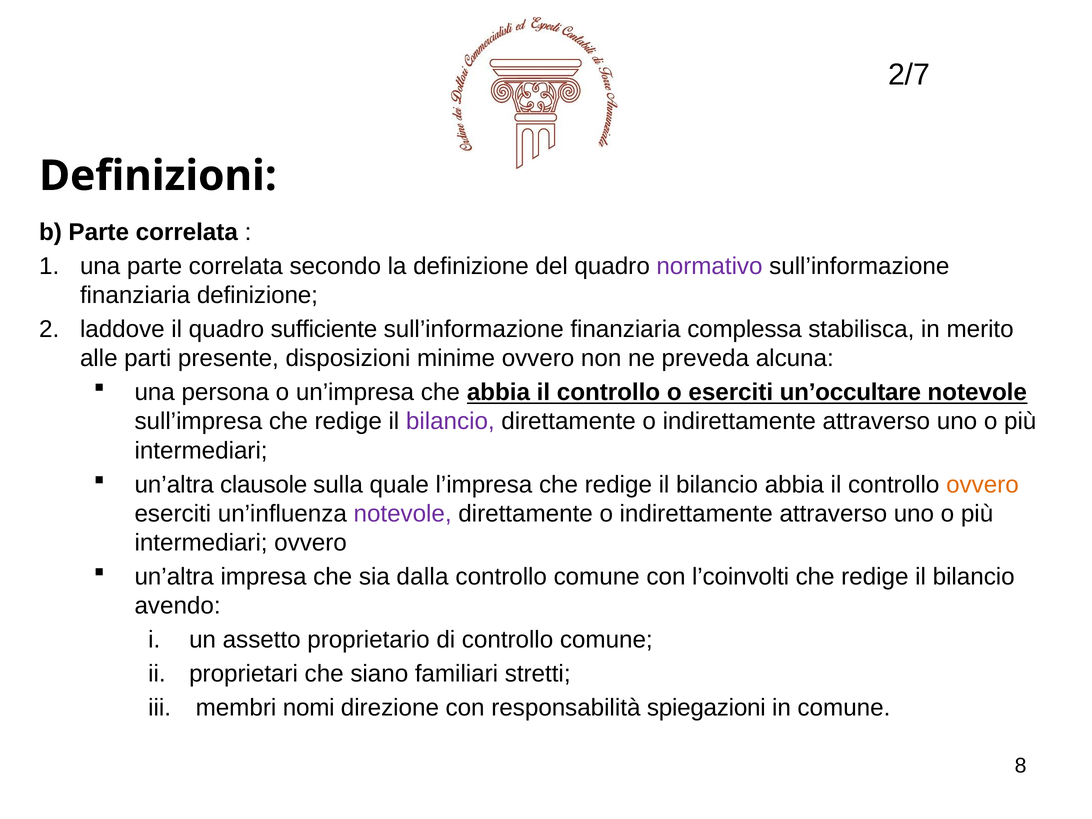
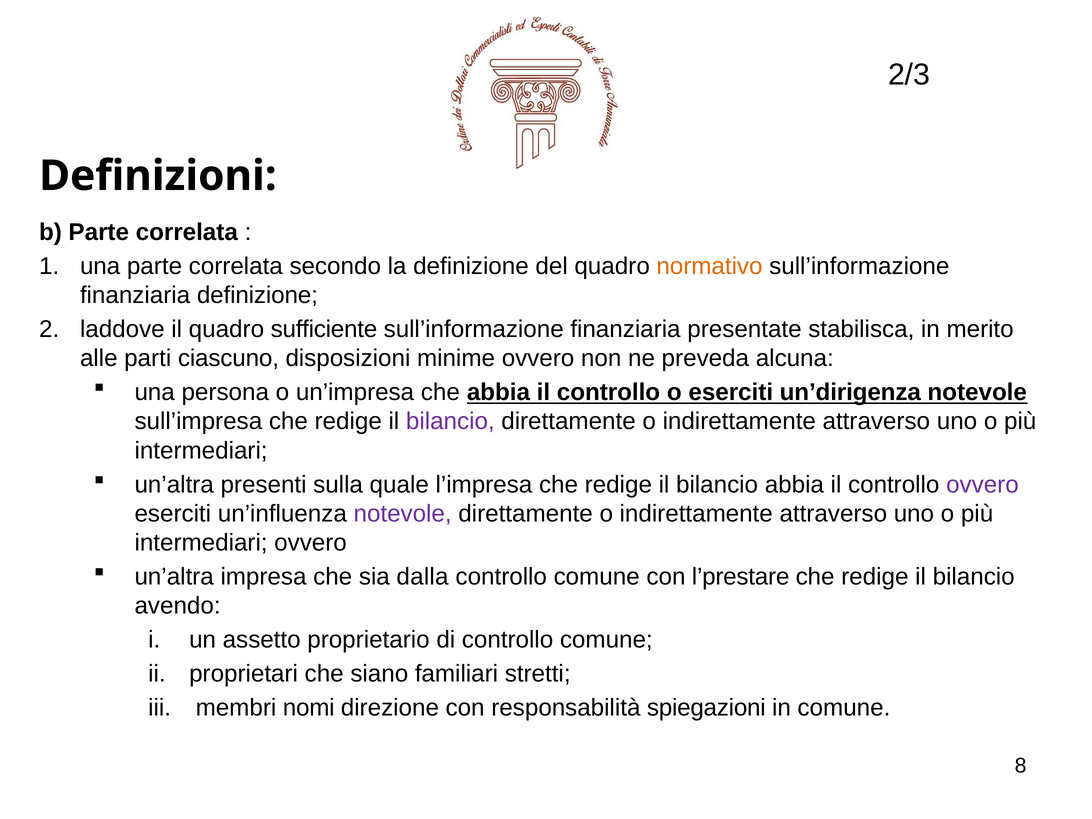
2/7: 2/7 -> 2/3
normativo colour: purple -> orange
complessa: complessa -> presentate
presente: presente -> ciascuno
un’occultare: un’occultare -> un’dirigenza
clausole: clausole -> presenti
ovvero at (982, 485) colour: orange -> purple
l’coinvolti: l’coinvolti -> l’prestare
